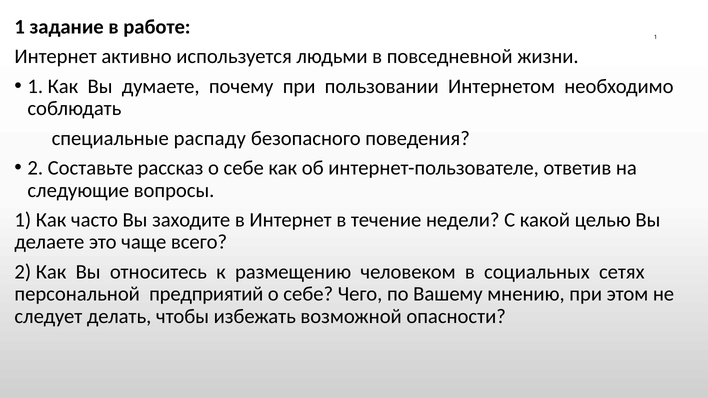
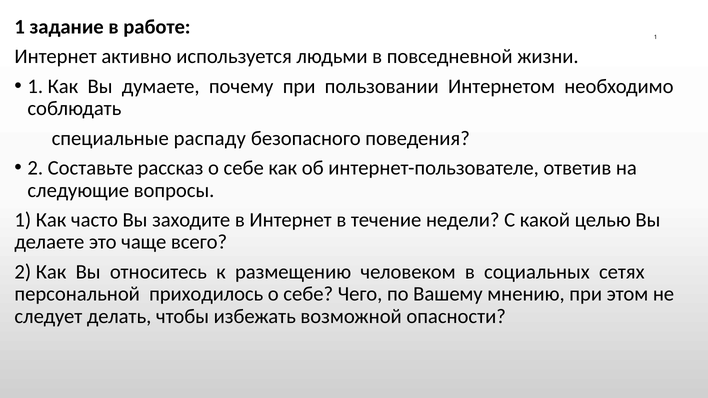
предприятий: предприятий -> приходилось
